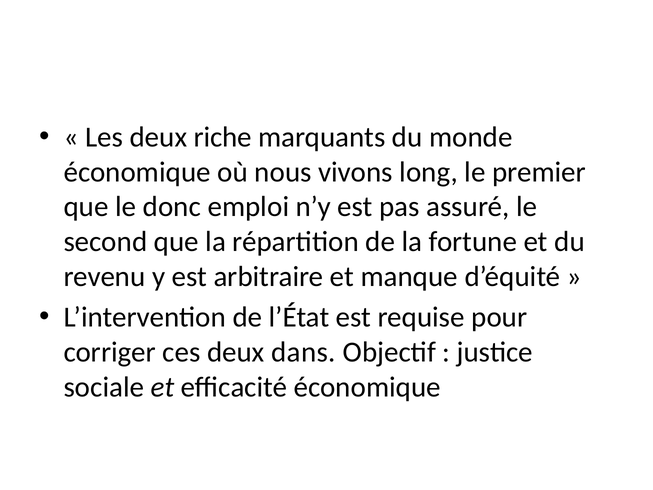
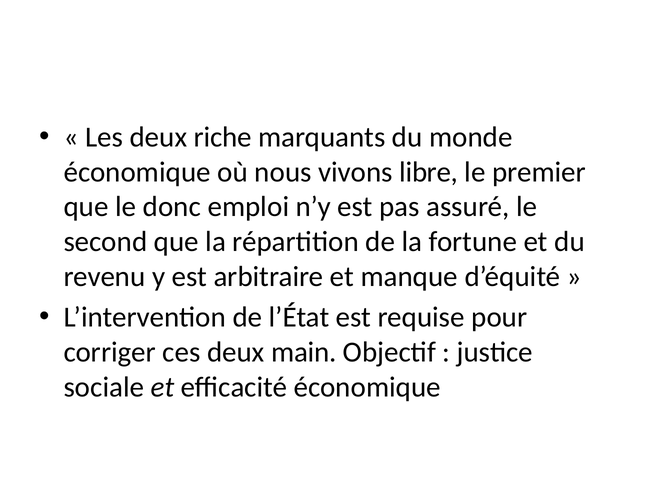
long: long -> libre
dans: dans -> main
